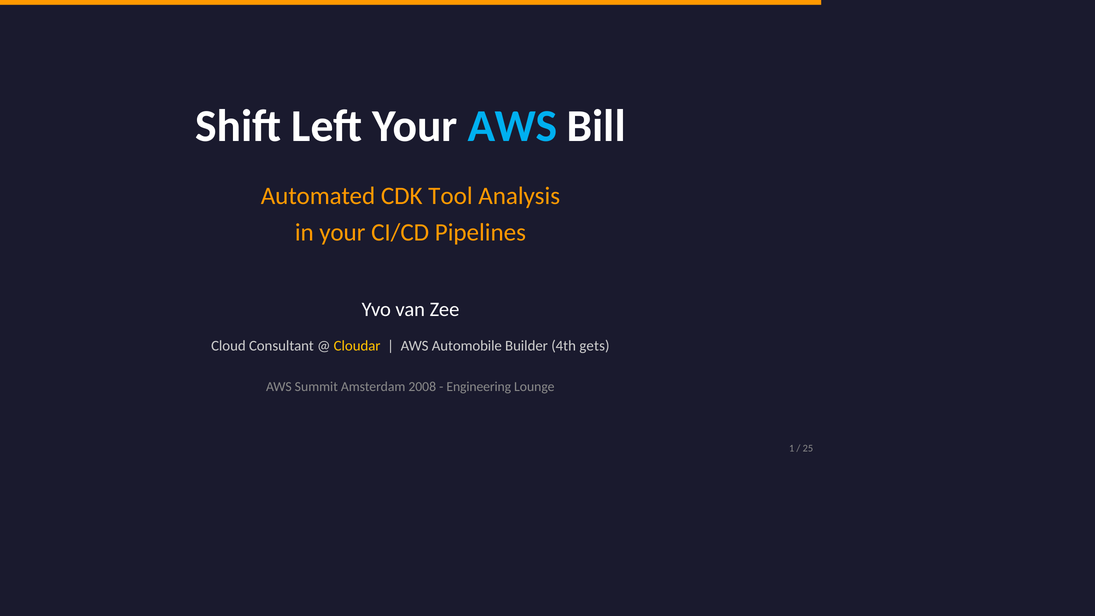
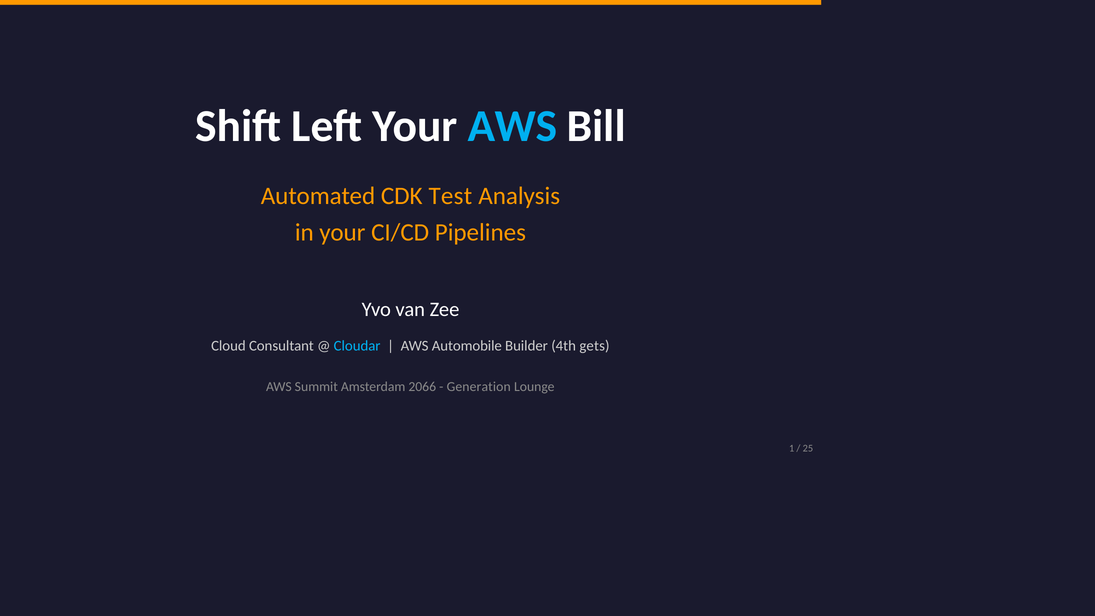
Tool: Tool -> Test
Cloudar colour: yellow -> light blue
2008: 2008 -> 2066
Engineering: Engineering -> Generation
